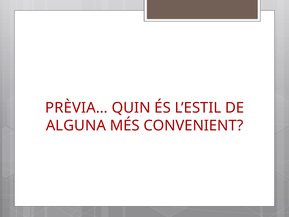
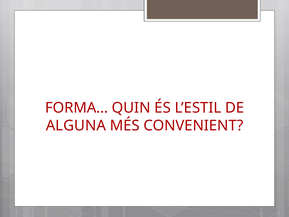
PRÈVIA…: PRÈVIA… -> FORMA…
